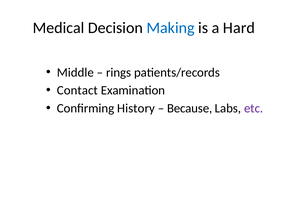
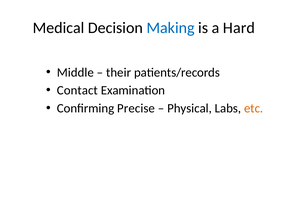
rings: rings -> their
History: History -> Precise
Because: Because -> Physical
etc colour: purple -> orange
